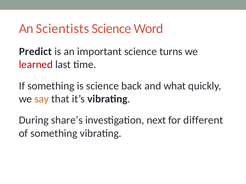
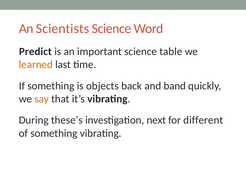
turns: turns -> table
learned colour: red -> orange
is science: science -> objects
what: what -> band
share’s: share’s -> these’s
